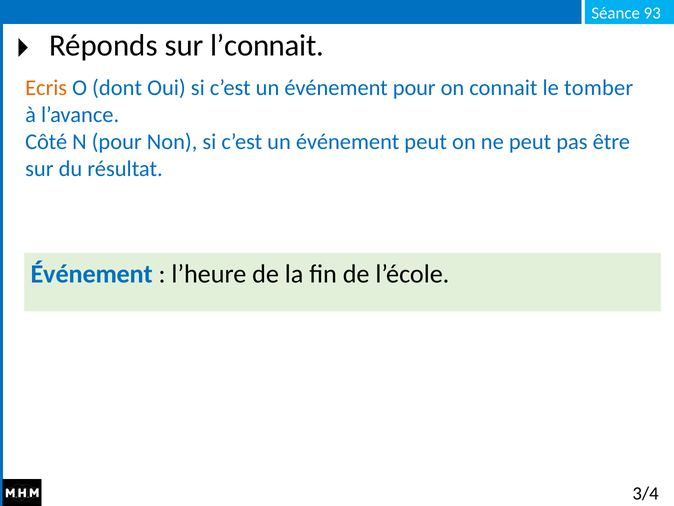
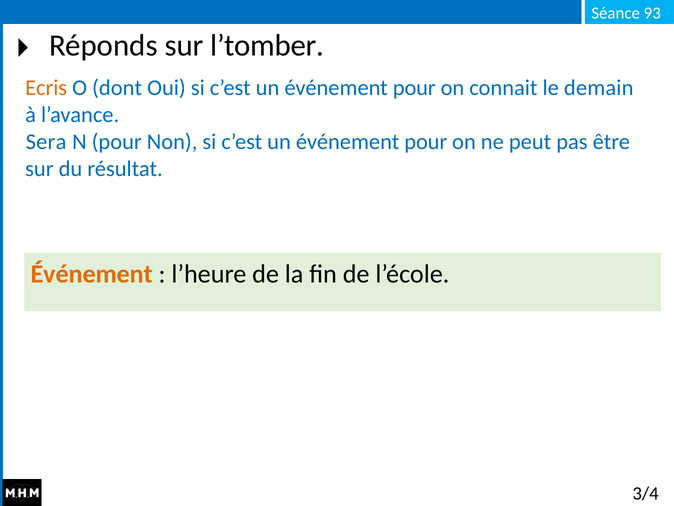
l’connait: l’connait -> l’tomber
tomber: tomber -> demain
Côté: Côté -> Sera
peut at (426, 142): peut -> pour
Événement at (92, 274) colour: blue -> orange
